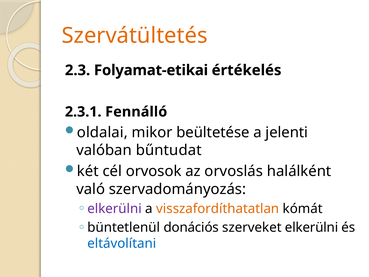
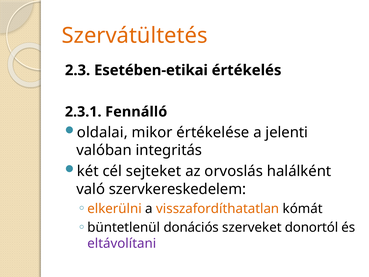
Folyamat-etikai: Folyamat-etikai -> Esetében-etikai
beültetése: beültetése -> értékelése
bűntudat: bűntudat -> integritás
orvosok: orvosok -> sejteket
szervadományozás: szervadományozás -> szervkereskedelem
elkerülni at (115, 209) colour: purple -> orange
szerveket elkerülni: elkerülni -> donortól
eltávolítani colour: blue -> purple
